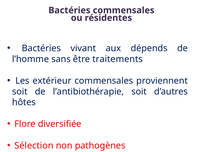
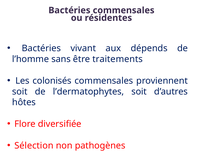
extérieur: extérieur -> colonisés
l’antibiothérapie: l’antibiothérapie -> l’dermatophytes
